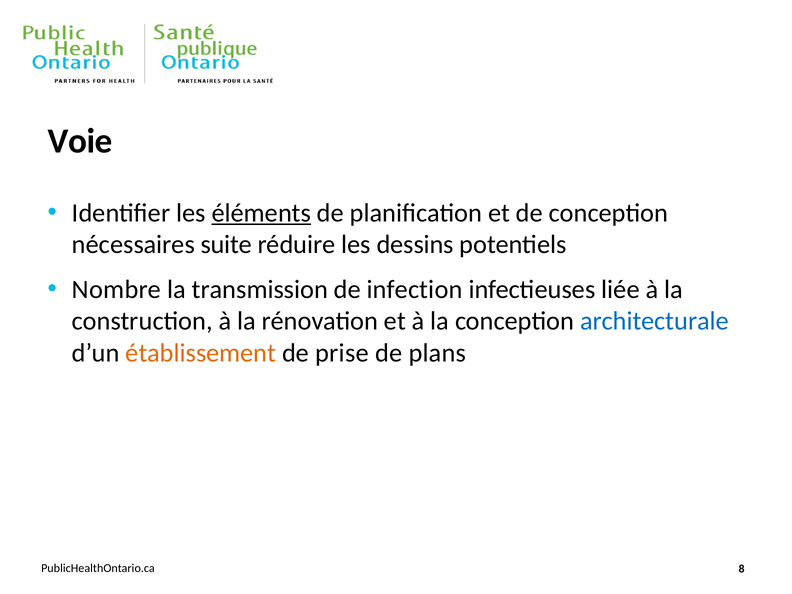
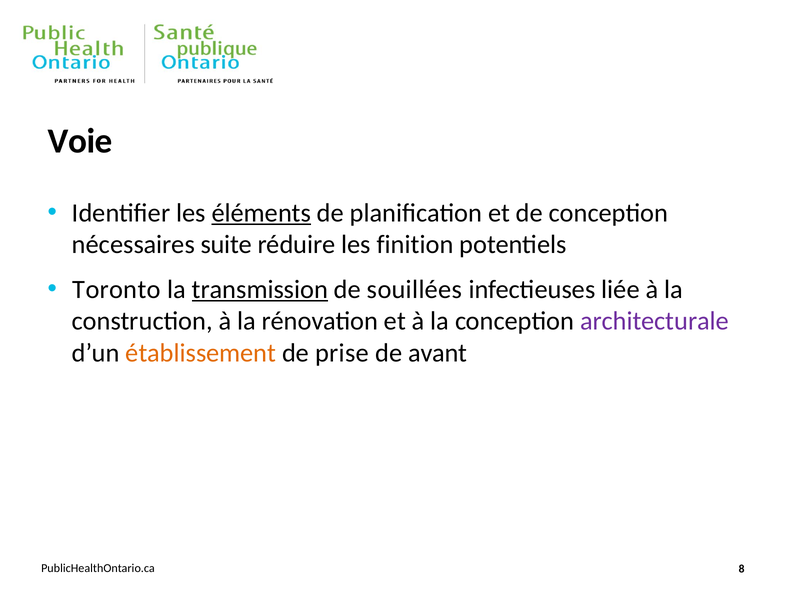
dessins: dessins -> finition
Nombre: Nombre -> Toronto
transmission underline: none -> present
infection: infection -> souillées
architecturale colour: blue -> purple
plans: plans -> avant
